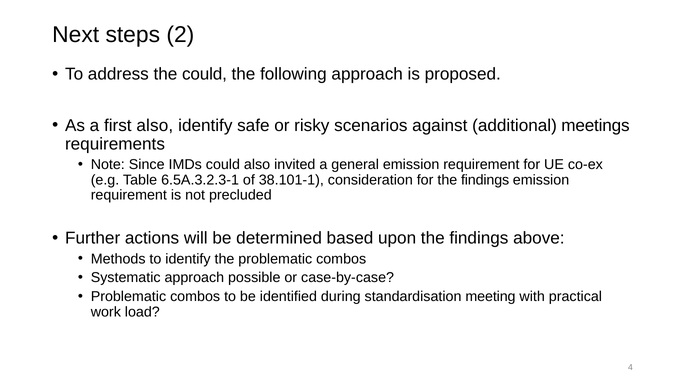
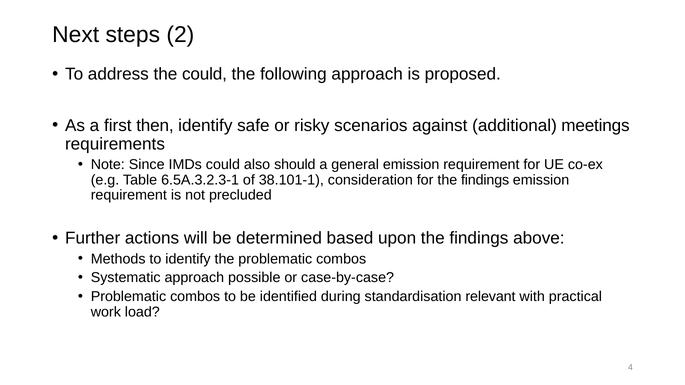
first also: also -> then
invited: invited -> should
meeting: meeting -> relevant
